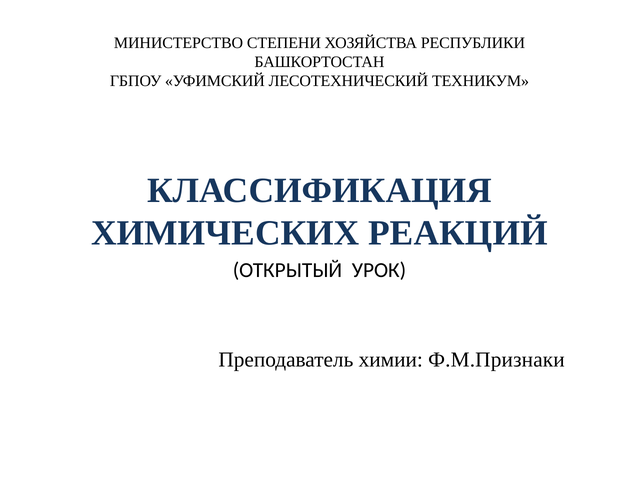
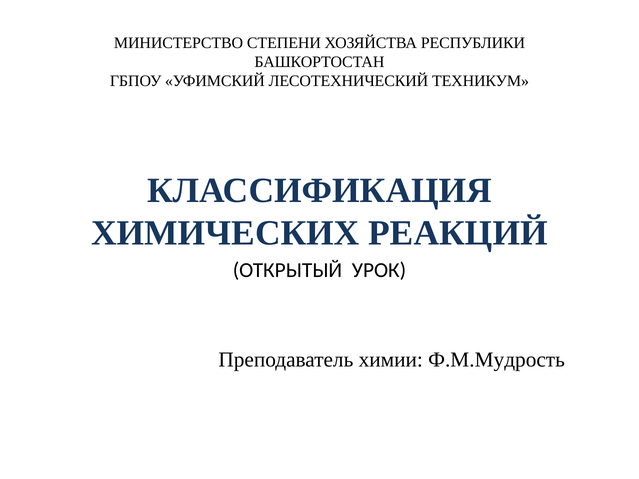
Ф.М.Признаки: Ф.М.Признаки -> Ф.М.Мудрость
